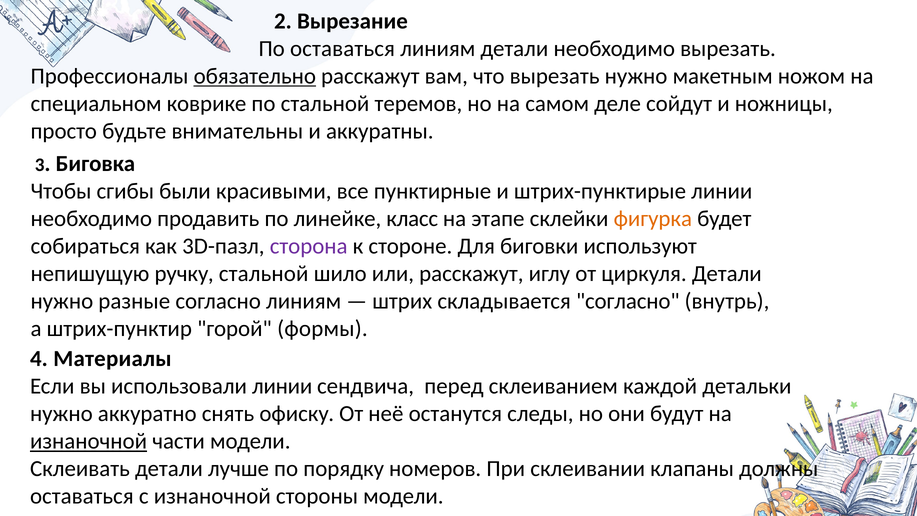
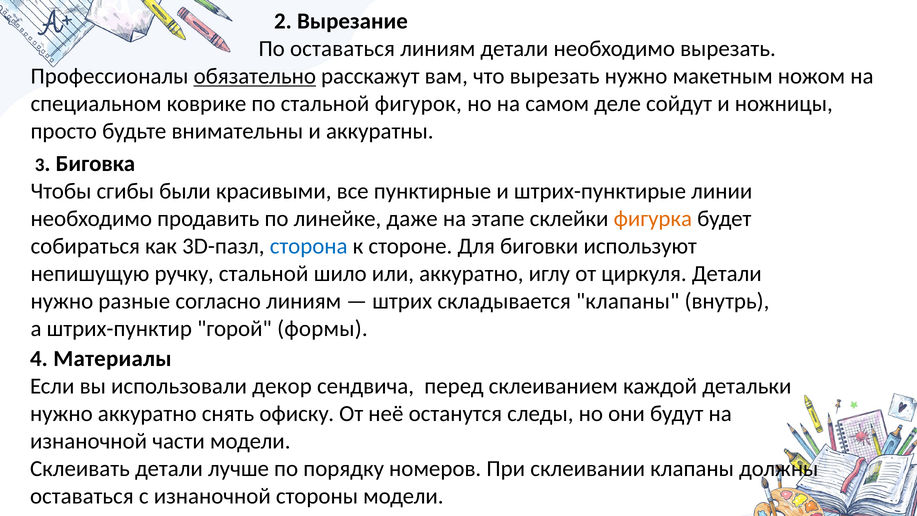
теремов: теремов -> фигурок
класс: класс -> даже
сторона colour: purple -> blue
или расскажут: расскажут -> аккуратно
складывается согласно: согласно -> клапаны
использовали линии: линии -> декор
изнаночной at (89, 441) underline: present -> none
